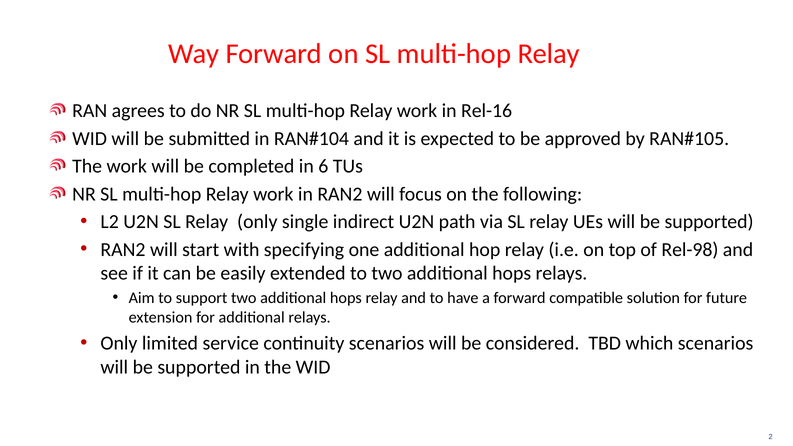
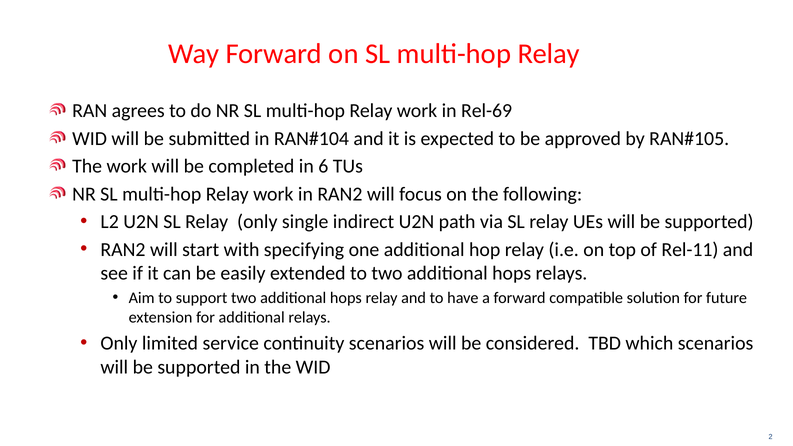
Rel-16: Rel-16 -> Rel-69
Rel-98: Rel-98 -> Rel-11
